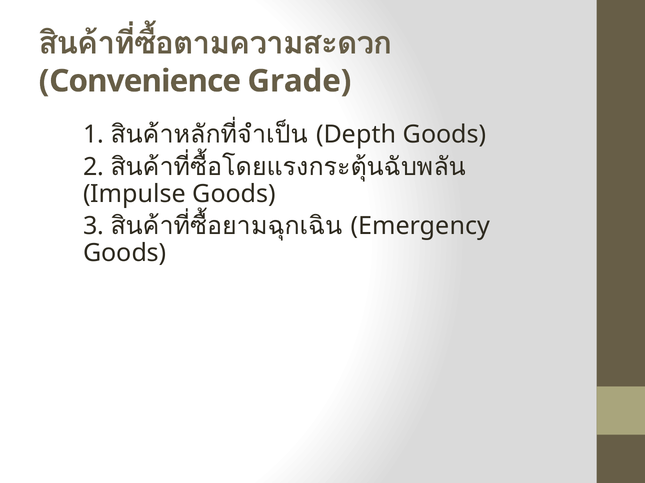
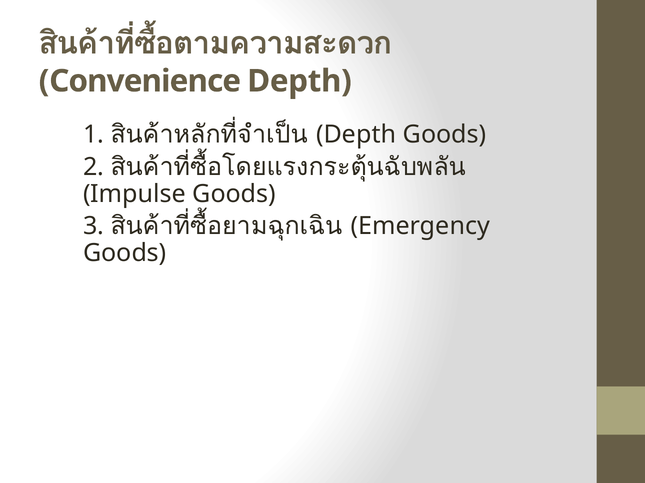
Convenience Grade: Grade -> Depth
